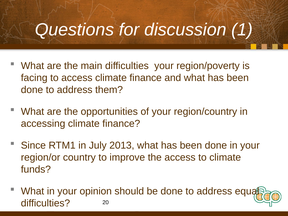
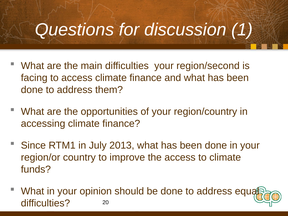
region/poverty: region/poverty -> region/second
